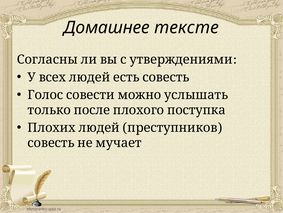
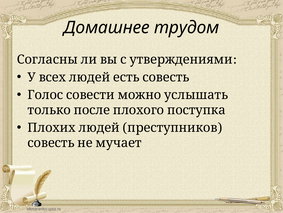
тексте: тексте -> трудом
